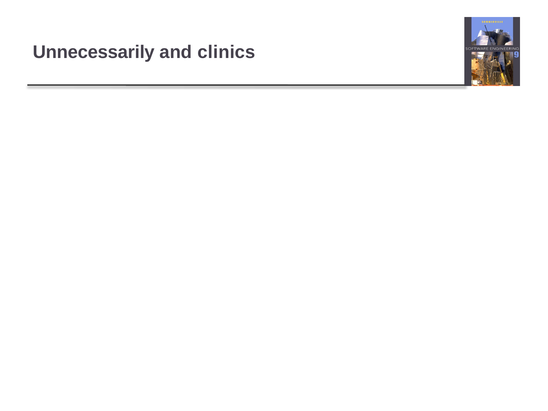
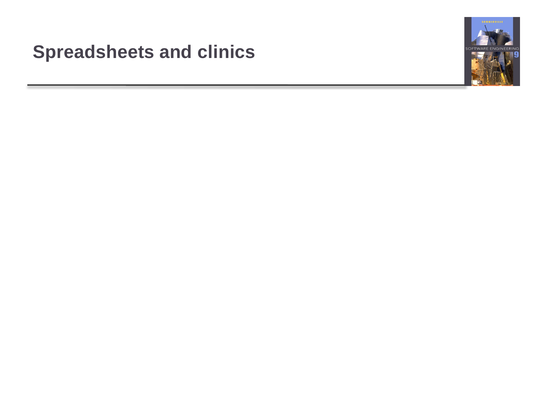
Unnecessarily: Unnecessarily -> Spreadsheets
